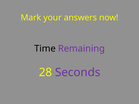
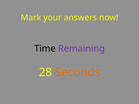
Seconds colour: purple -> orange
